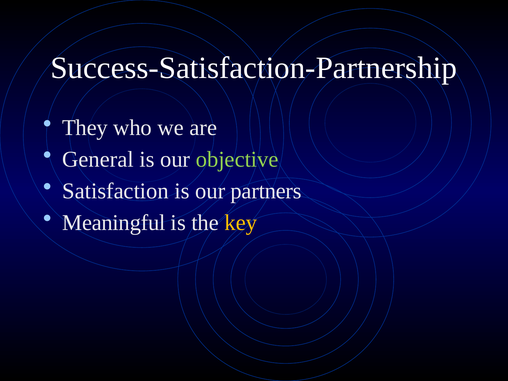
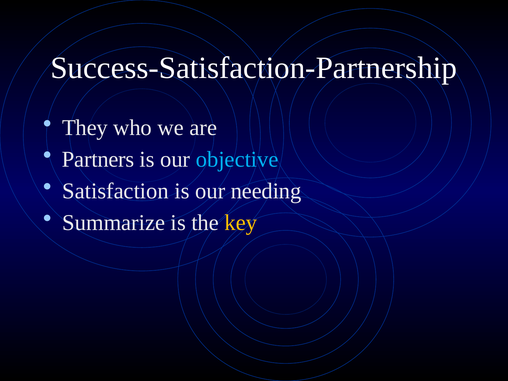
General: General -> Partners
objective colour: light green -> light blue
partners: partners -> needing
Meaningful: Meaningful -> Summarize
